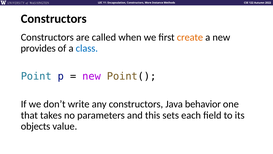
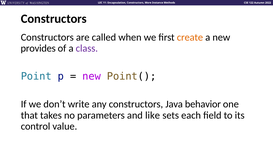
class colour: blue -> purple
this: this -> like
objects: objects -> control
